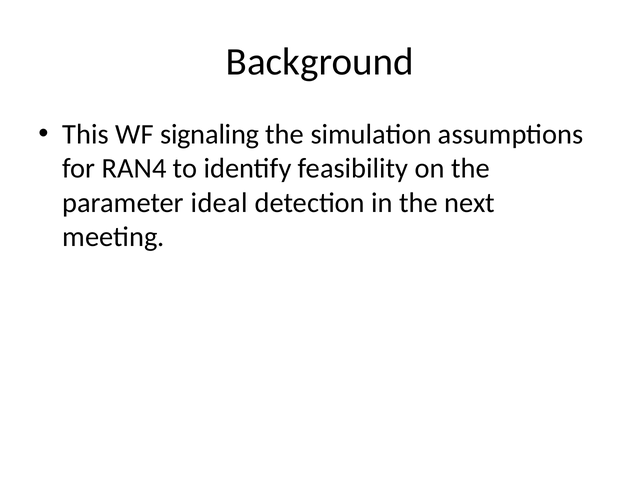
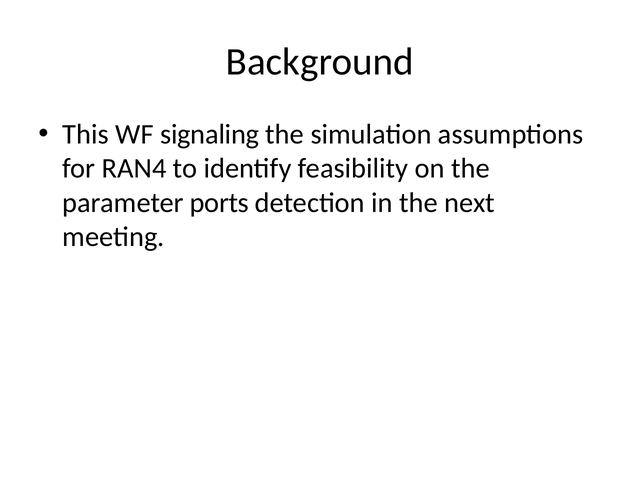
ideal: ideal -> ports
